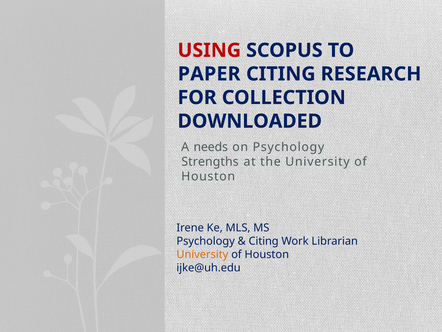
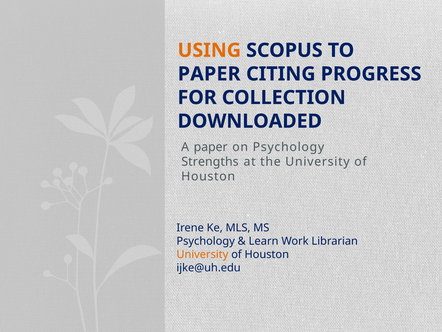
USING colour: red -> orange
RESEARCH: RESEARCH -> PROGRESS
A needs: needs -> paper
Citing at (264, 241): Citing -> Learn
